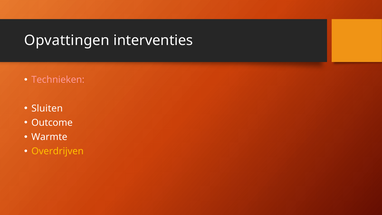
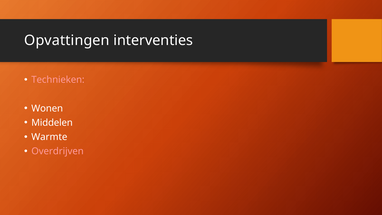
Sluiten: Sluiten -> Wonen
Outcome: Outcome -> Middelen
Overdrijven colour: yellow -> pink
